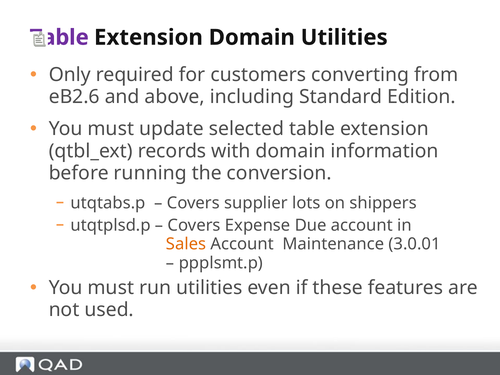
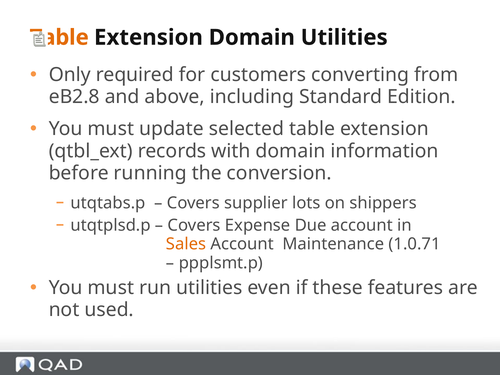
Table at (59, 37) colour: purple -> orange
eB2.6: eB2.6 -> eB2.8
3.0.01: 3.0.01 -> 1.0.71
